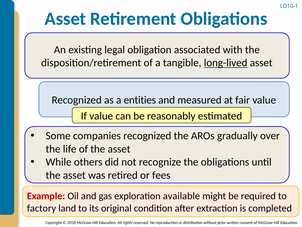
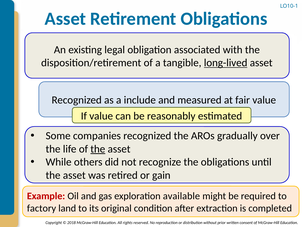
entities: entities -> include
the at (98, 149) underline: none -> present
fees: fees -> gain
